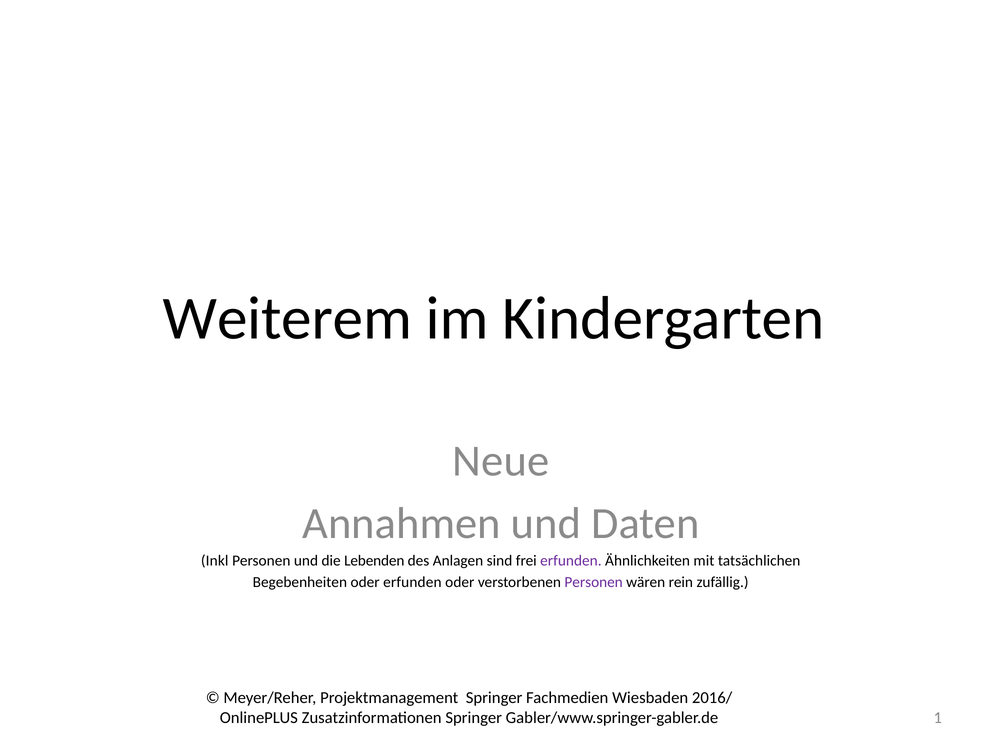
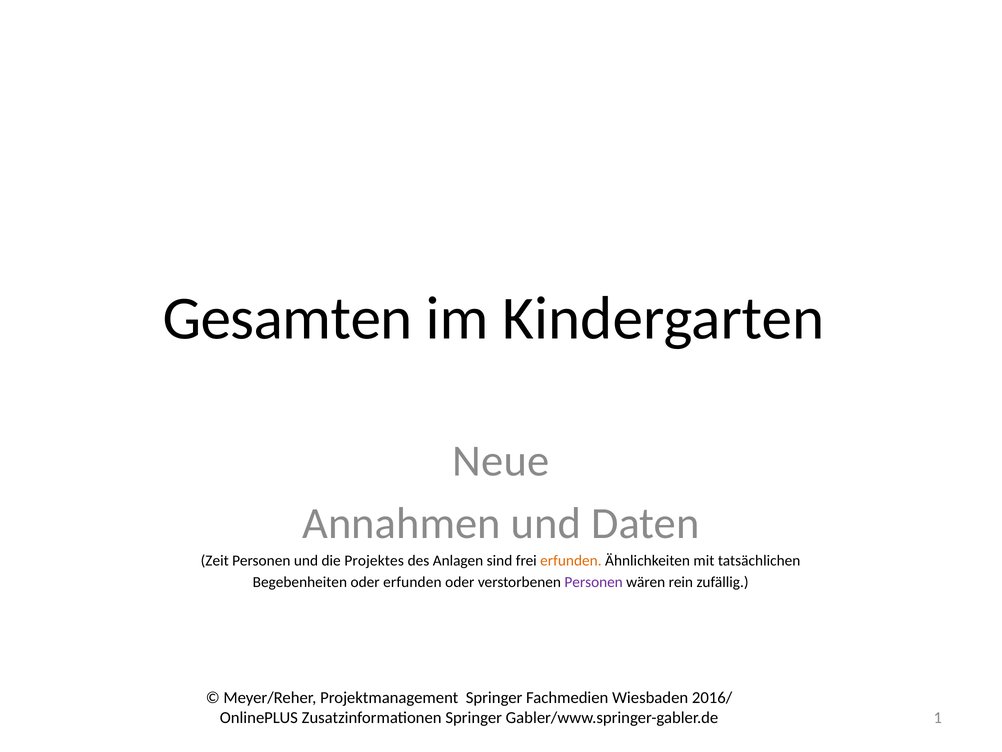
Weiterem: Weiterem -> Gesamten
Inkl: Inkl -> Zeit
Lebenden: Lebenden -> Projektes
erfunden at (571, 560) colour: purple -> orange
